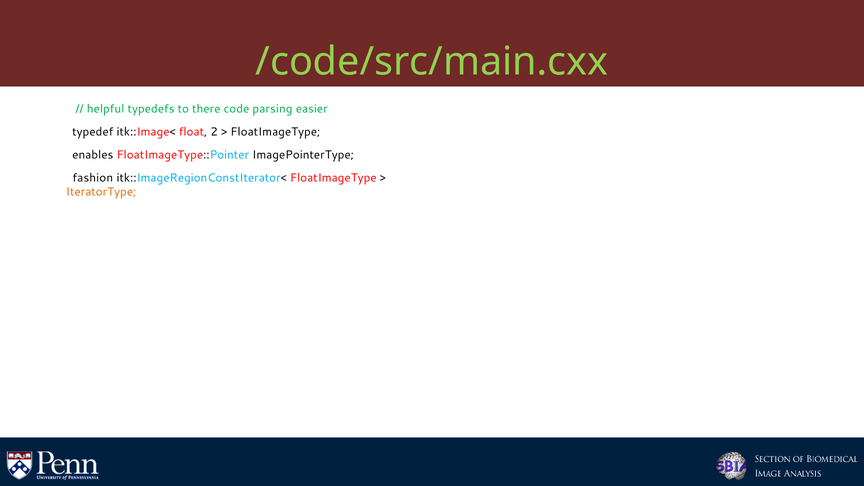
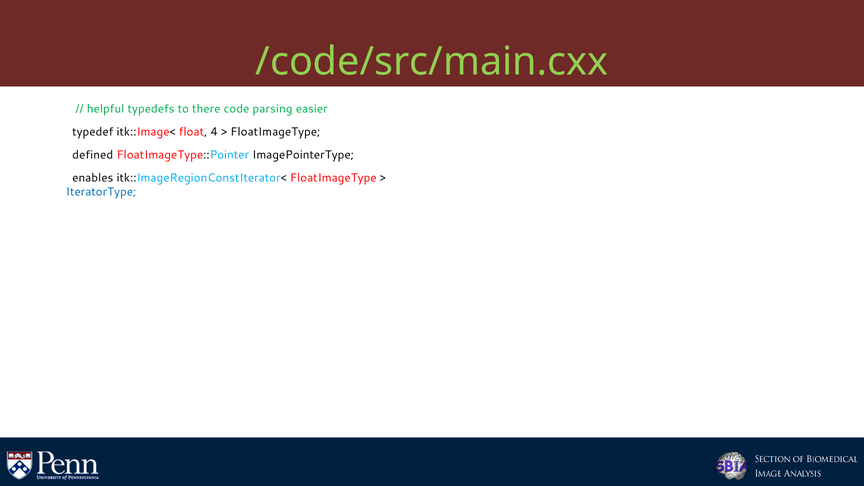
2: 2 -> 4
enables: enables -> defined
fashion: fashion -> enables
IteratorType colour: orange -> blue
